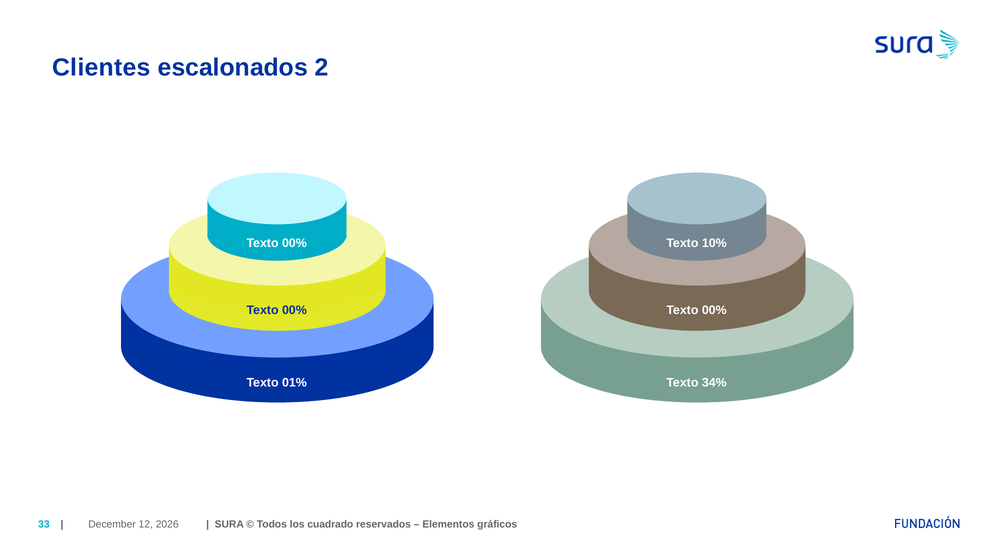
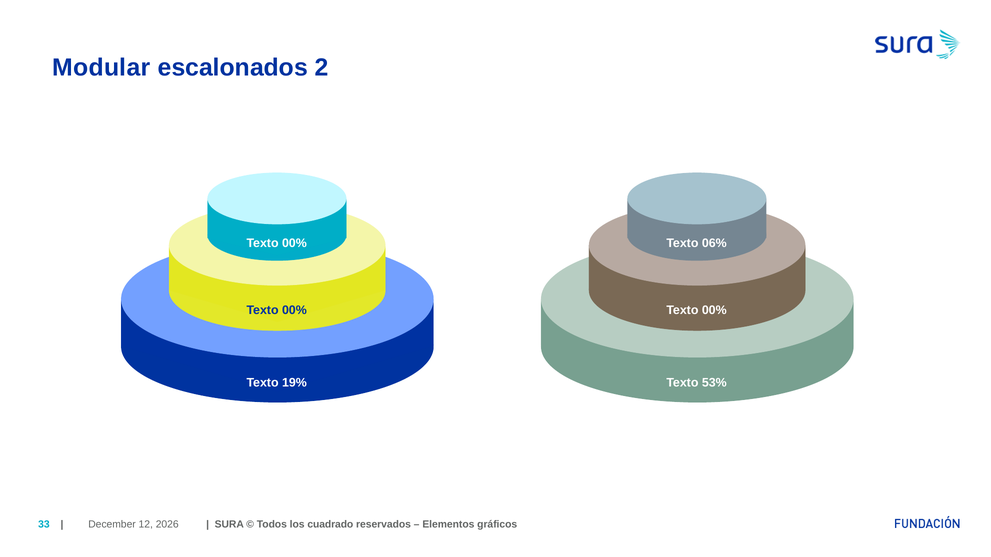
Clientes: Clientes -> Modular
10%: 10% -> 06%
01%: 01% -> 19%
34%: 34% -> 53%
